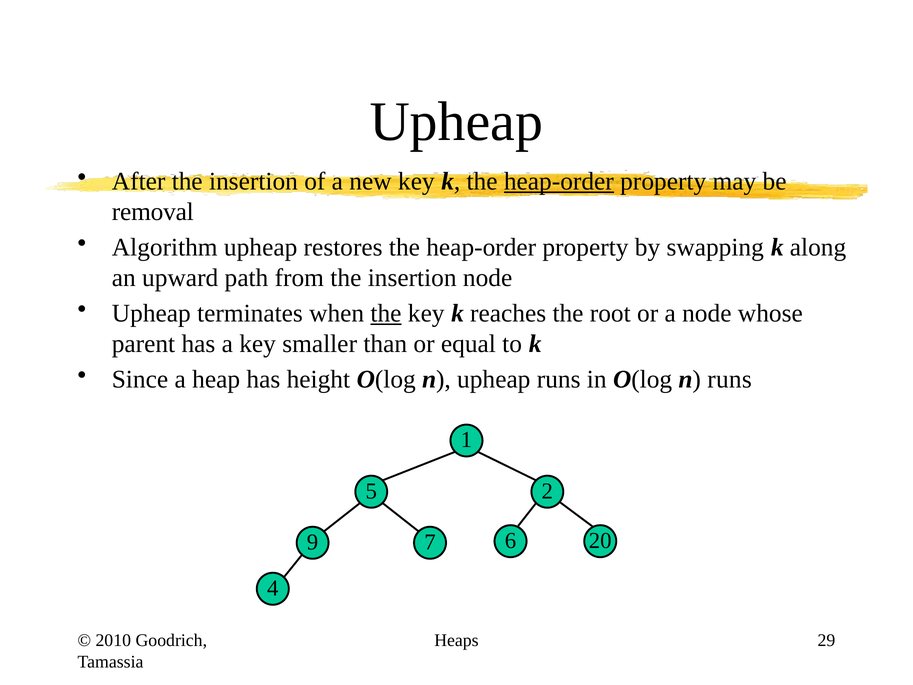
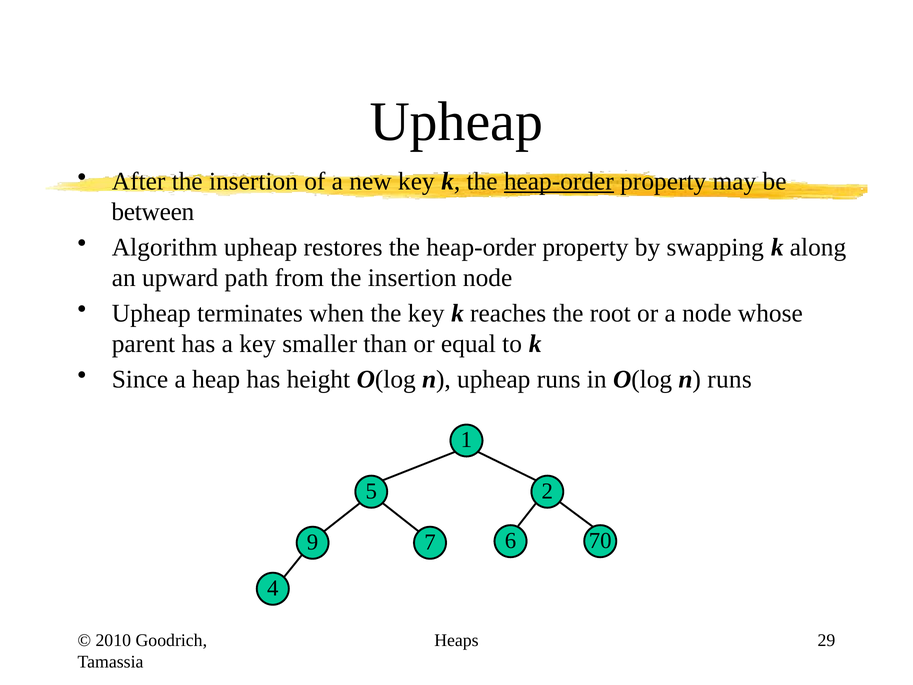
removal: removal -> between
the at (386, 313) underline: present -> none
20: 20 -> 70
